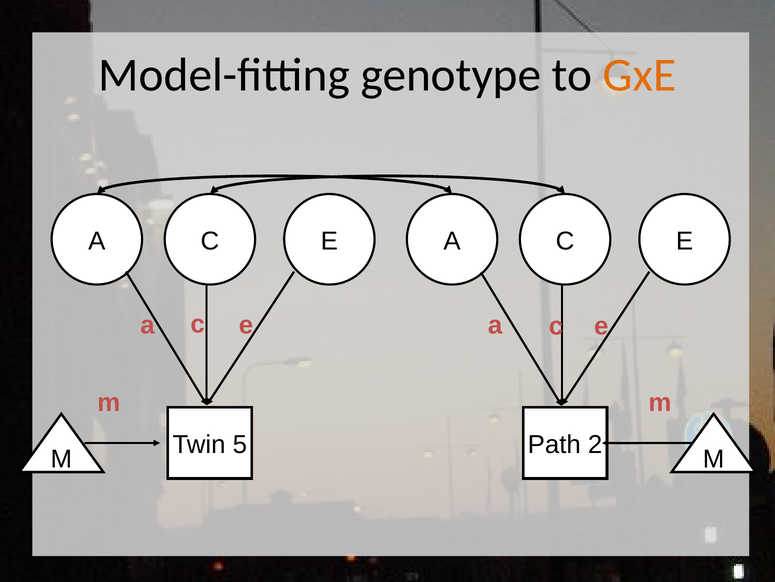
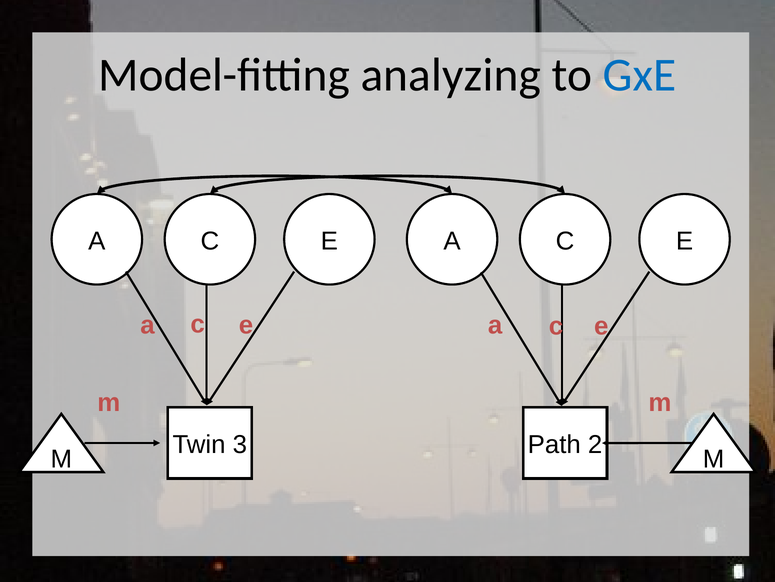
genotype: genotype -> analyzing
GxE colour: orange -> blue
5: 5 -> 3
